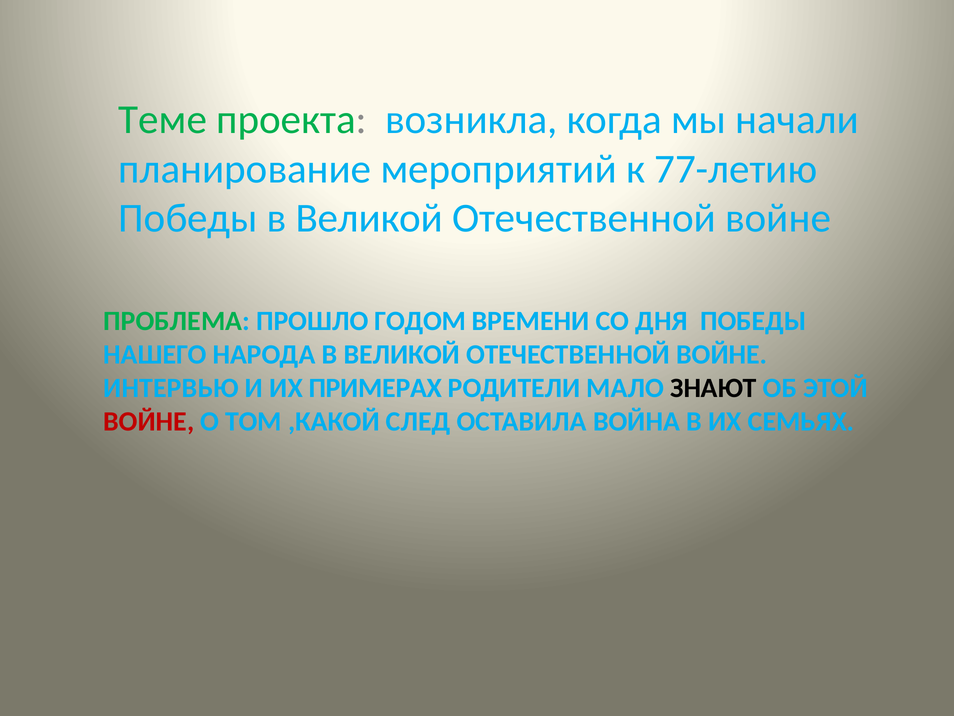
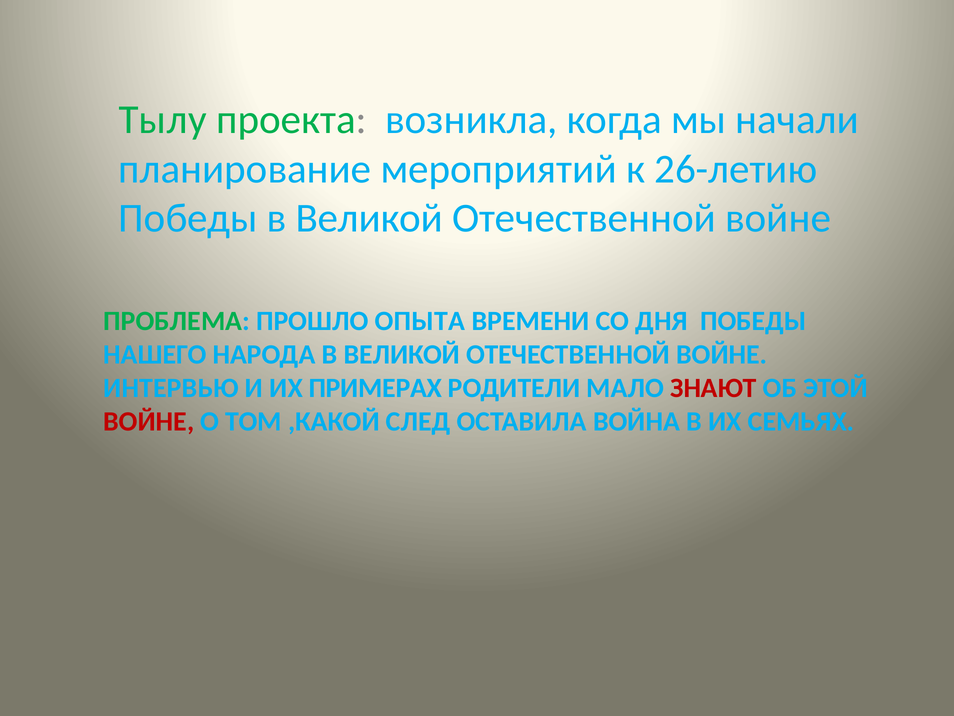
Теме: Теме -> Тылу
77-летию: 77-летию -> 26-летию
ГОДОМ: ГОДОМ -> ОПЫТА
ЗНАЮТ colour: black -> red
